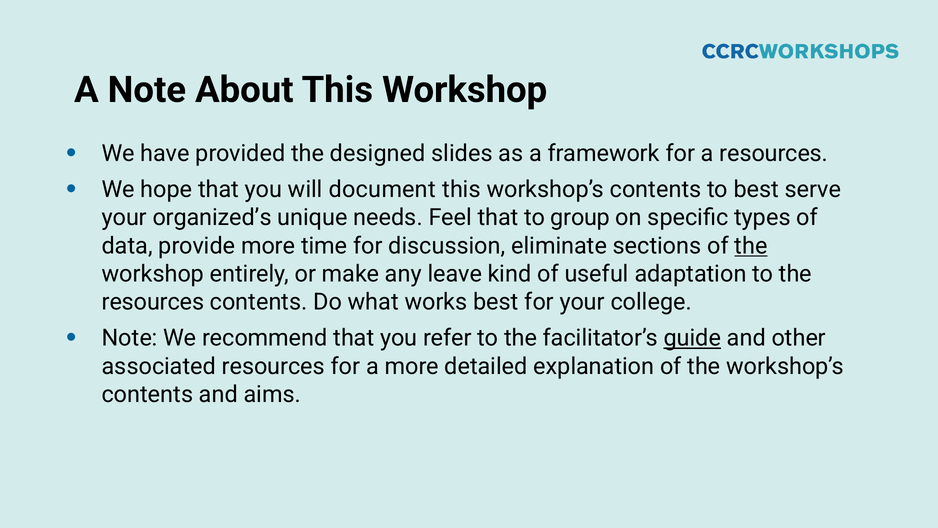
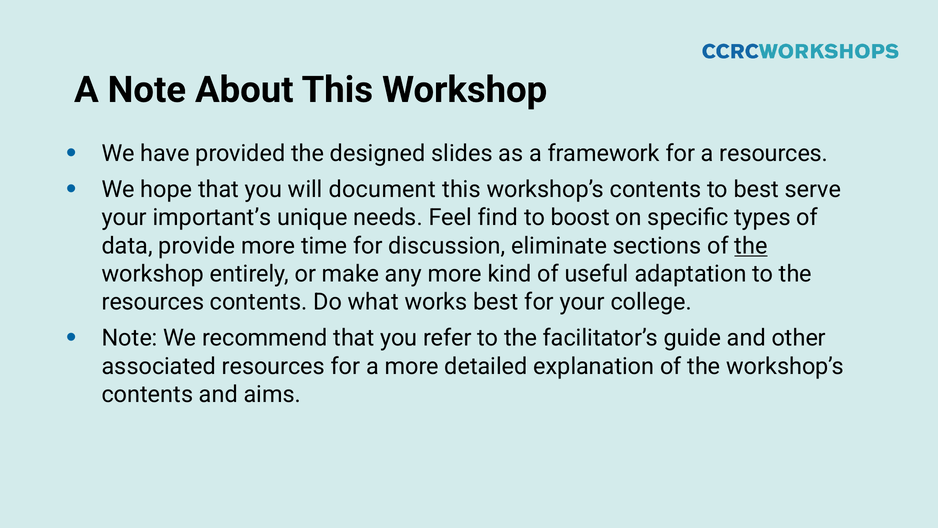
organized’s: organized’s -> important’s
Feel that: that -> find
group: group -> boost
any leave: leave -> more
guide underline: present -> none
